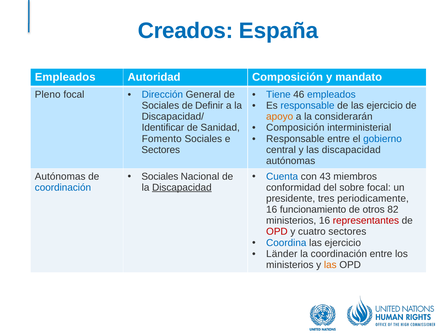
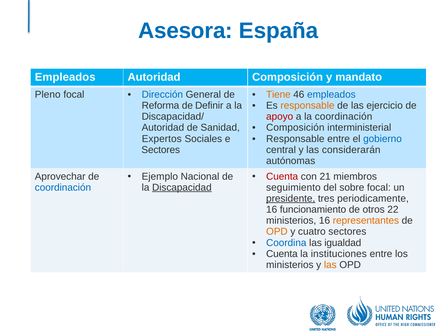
Creados: Creados -> Asesora
Tiene colour: blue -> orange
Sociales at (160, 106): Sociales -> Reforma
responsable at (307, 106) colour: blue -> orange
apoyo colour: orange -> red
la considerarán: considerarán -> coordinación
Identificar at (163, 128): Identificar -> Autoridad
Fomento: Fomento -> Expertos
las discapacidad: discapacidad -> considerarán
Sociales at (160, 176): Sociales -> Ejemplo
Cuenta at (282, 176) colour: blue -> red
43: 43 -> 21
Autónomas at (60, 176): Autónomas -> Aprovechar
conformidad: conformidad -> seguimiento
presidente underline: none -> present
82: 82 -> 22
representantes colour: red -> orange
OPD at (277, 232) colour: red -> orange
ejercicio at (343, 243): ejercicio -> igualdad
Länder at (282, 254): Länder -> Cuenta
la coordinación: coordinación -> instituciones
